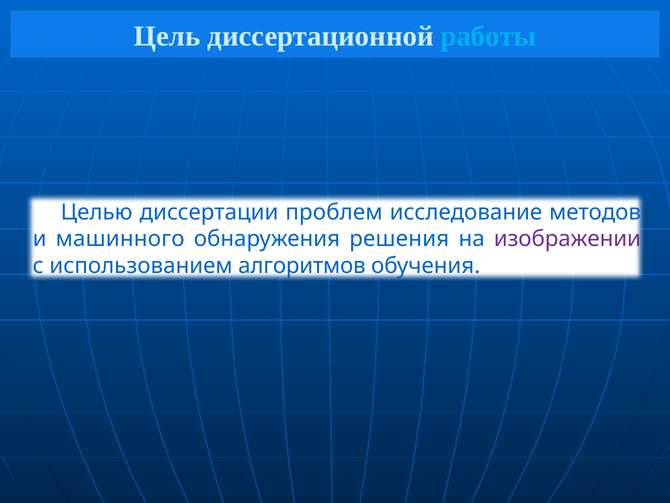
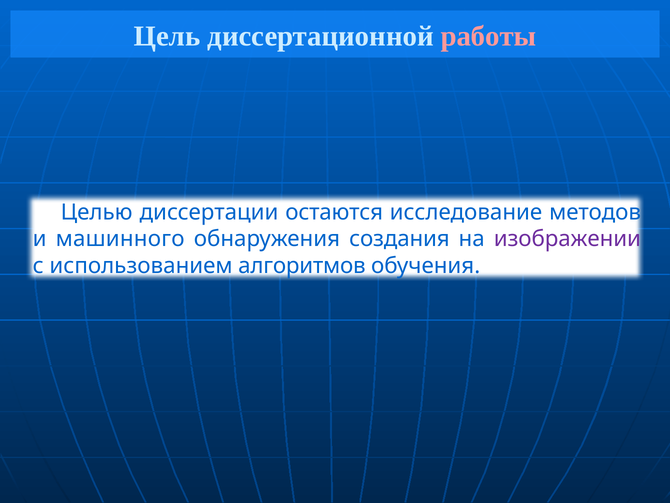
работы colour: light blue -> pink
проблем: проблем -> остаются
решения: решения -> создания
